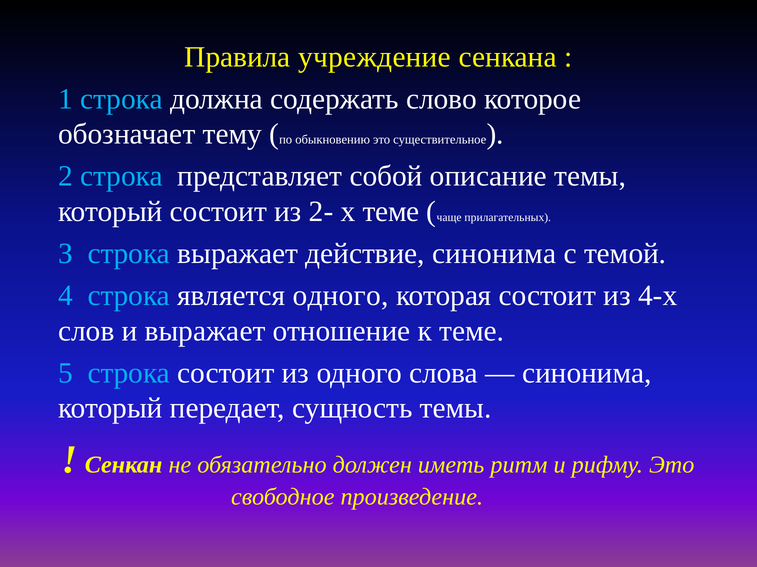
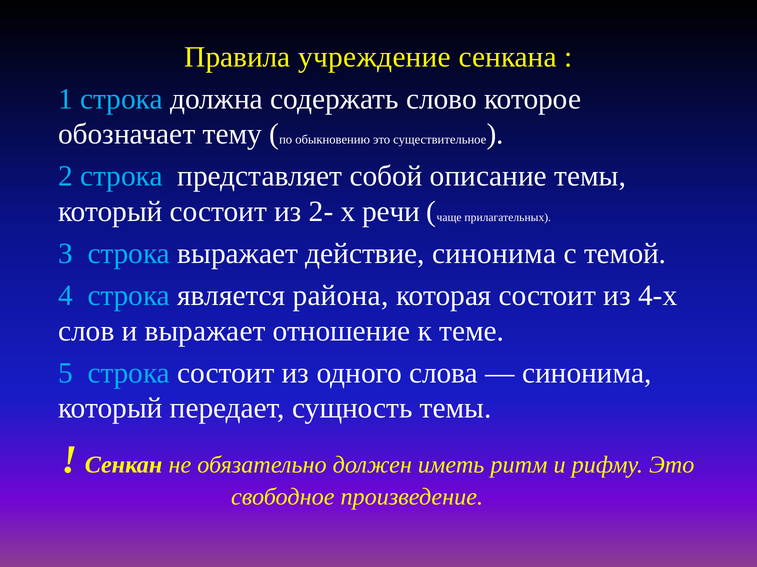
х теме: теме -> речи
является одного: одного -> района
